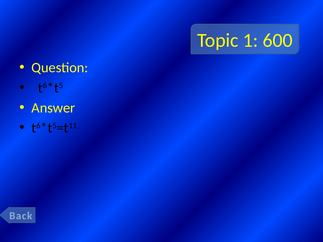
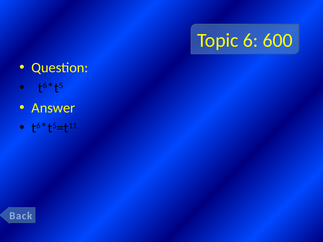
1: 1 -> 6
